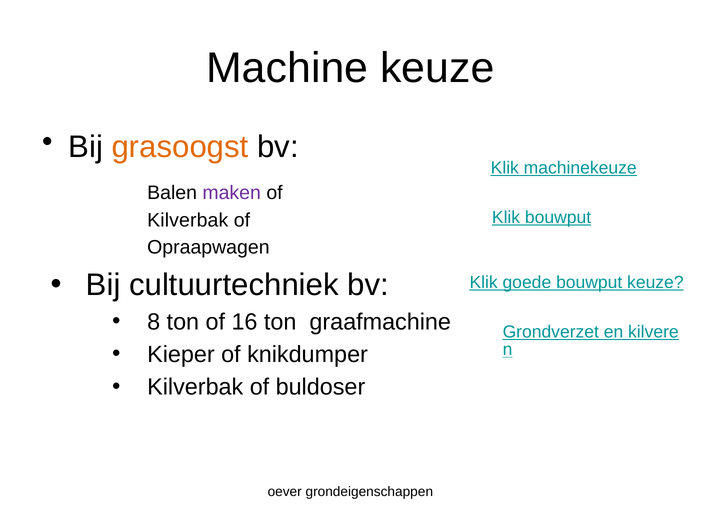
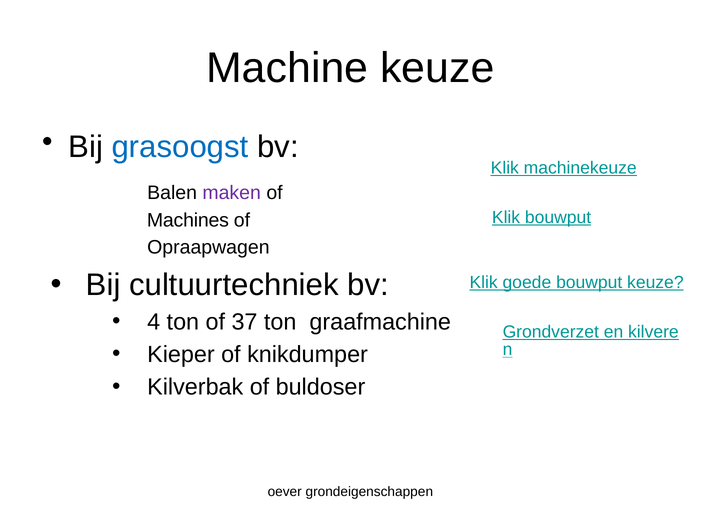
grasoogst colour: orange -> blue
Kilverbak at (188, 220): Kilverbak -> Machines
8: 8 -> 4
16: 16 -> 37
